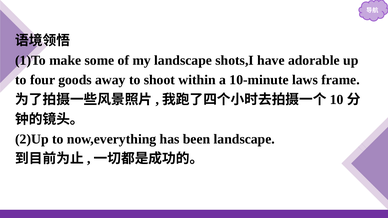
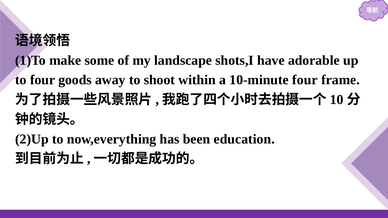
10-minute laws: laws -> four
been landscape: landscape -> education
